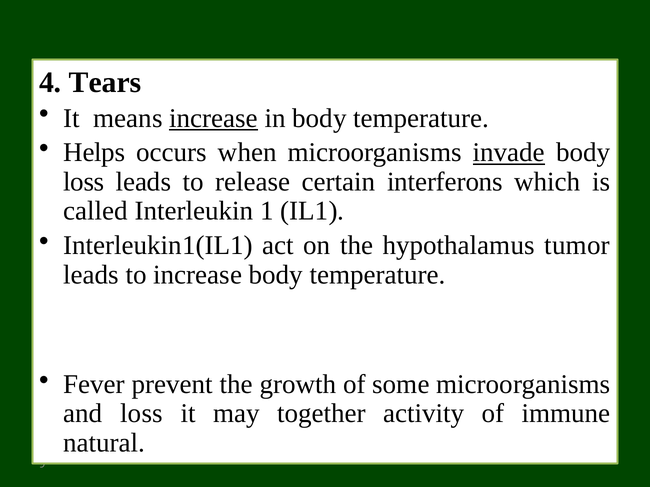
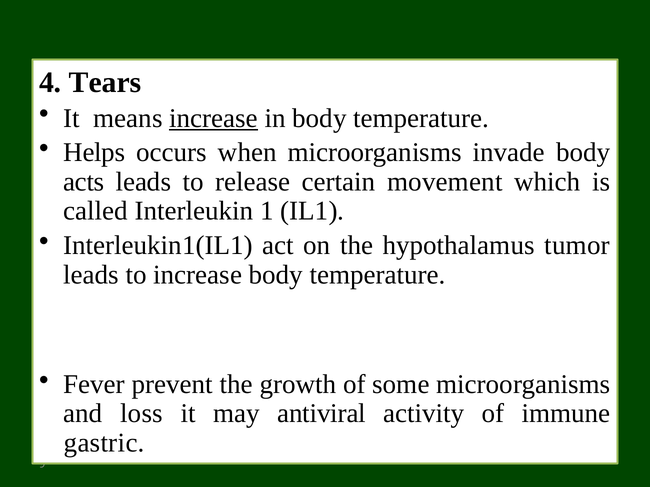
invade underline: present -> none
loss at (84, 182): loss -> acts
interferons: interferons -> movement
together: together -> antiviral
natural: natural -> gastric
